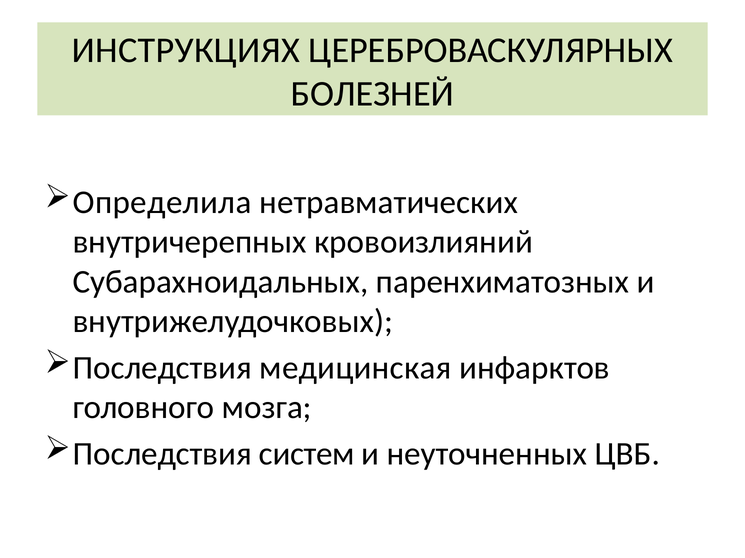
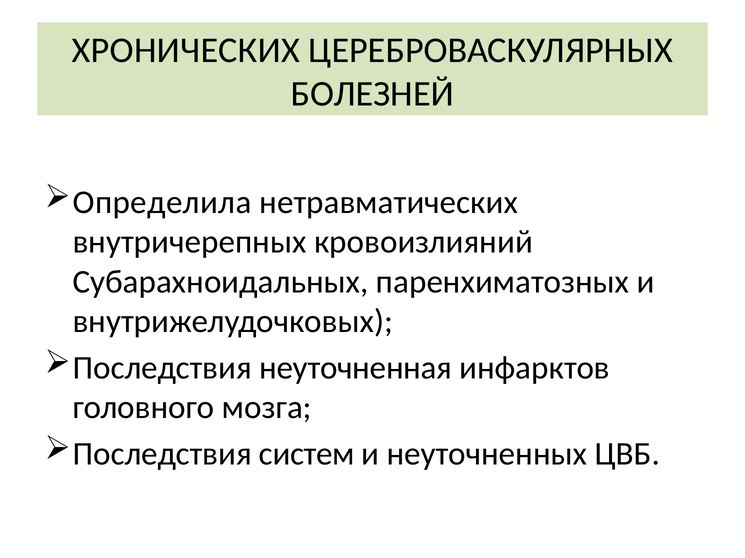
ИНСТРУКЦИЯХ: ИНСТРУКЦИЯХ -> ХРОНИЧЕСКИХ
медицинская: медицинская -> неуточненная
